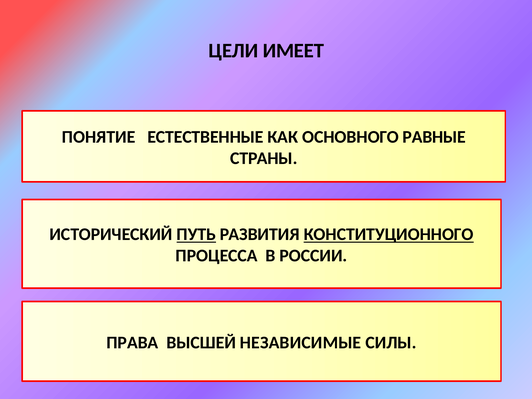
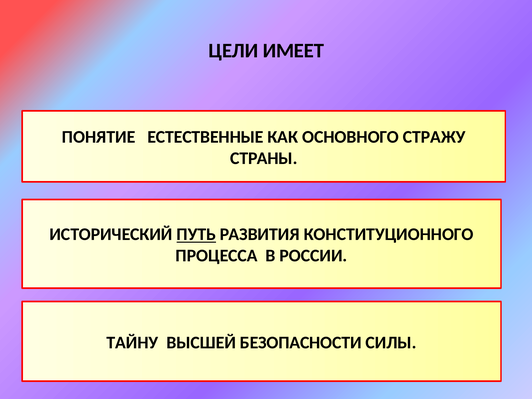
РАВНЫЕ: РАВНЫЕ -> СТРАЖУ
КОНСТИТУЦИОННОГО underline: present -> none
ПРАВА: ПРАВА -> ТАЙНУ
НЕЗАВИСИМЫЕ: НЕЗАВИСИМЫЕ -> БЕЗОПАСНОСТИ
